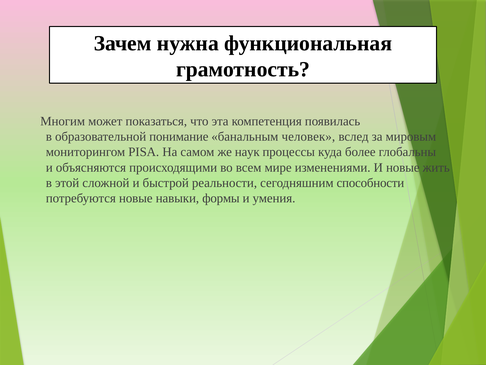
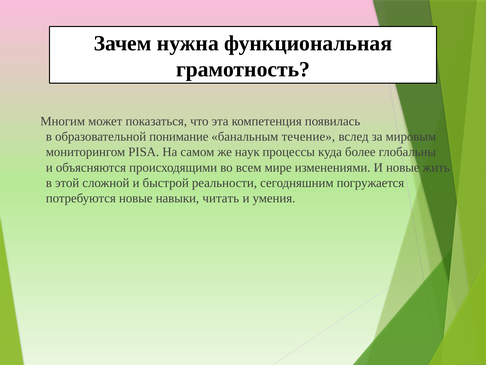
человек: человек -> течение
способности: способности -> погружается
формы: формы -> читать
